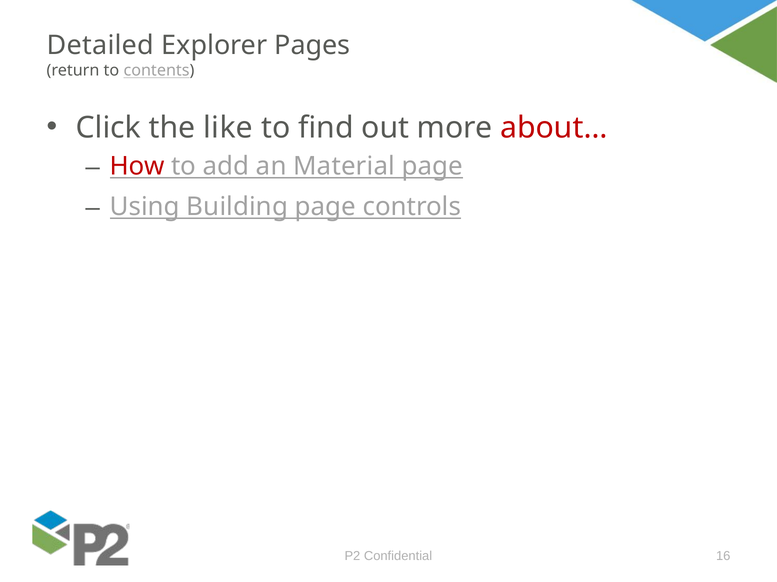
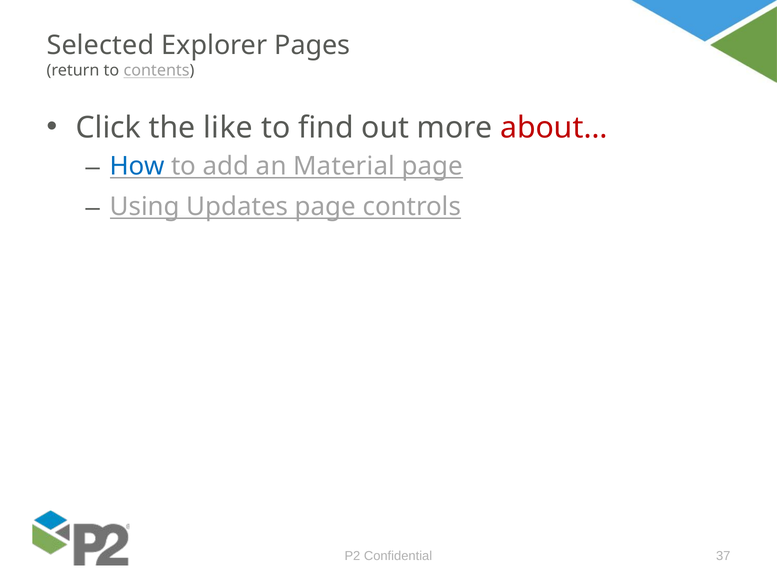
Detailed: Detailed -> Selected
How colour: red -> blue
Building: Building -> Updates
16: 16 -> 37
